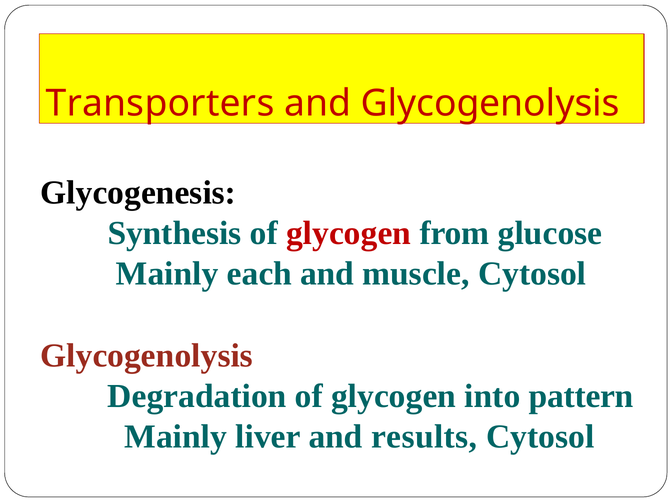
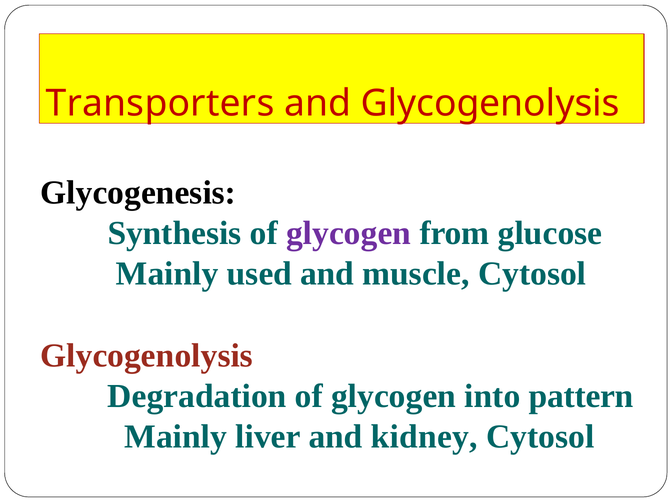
glycogen at (349, 233) colour: red -> purple
each: each -> used
results: results -> kidney
